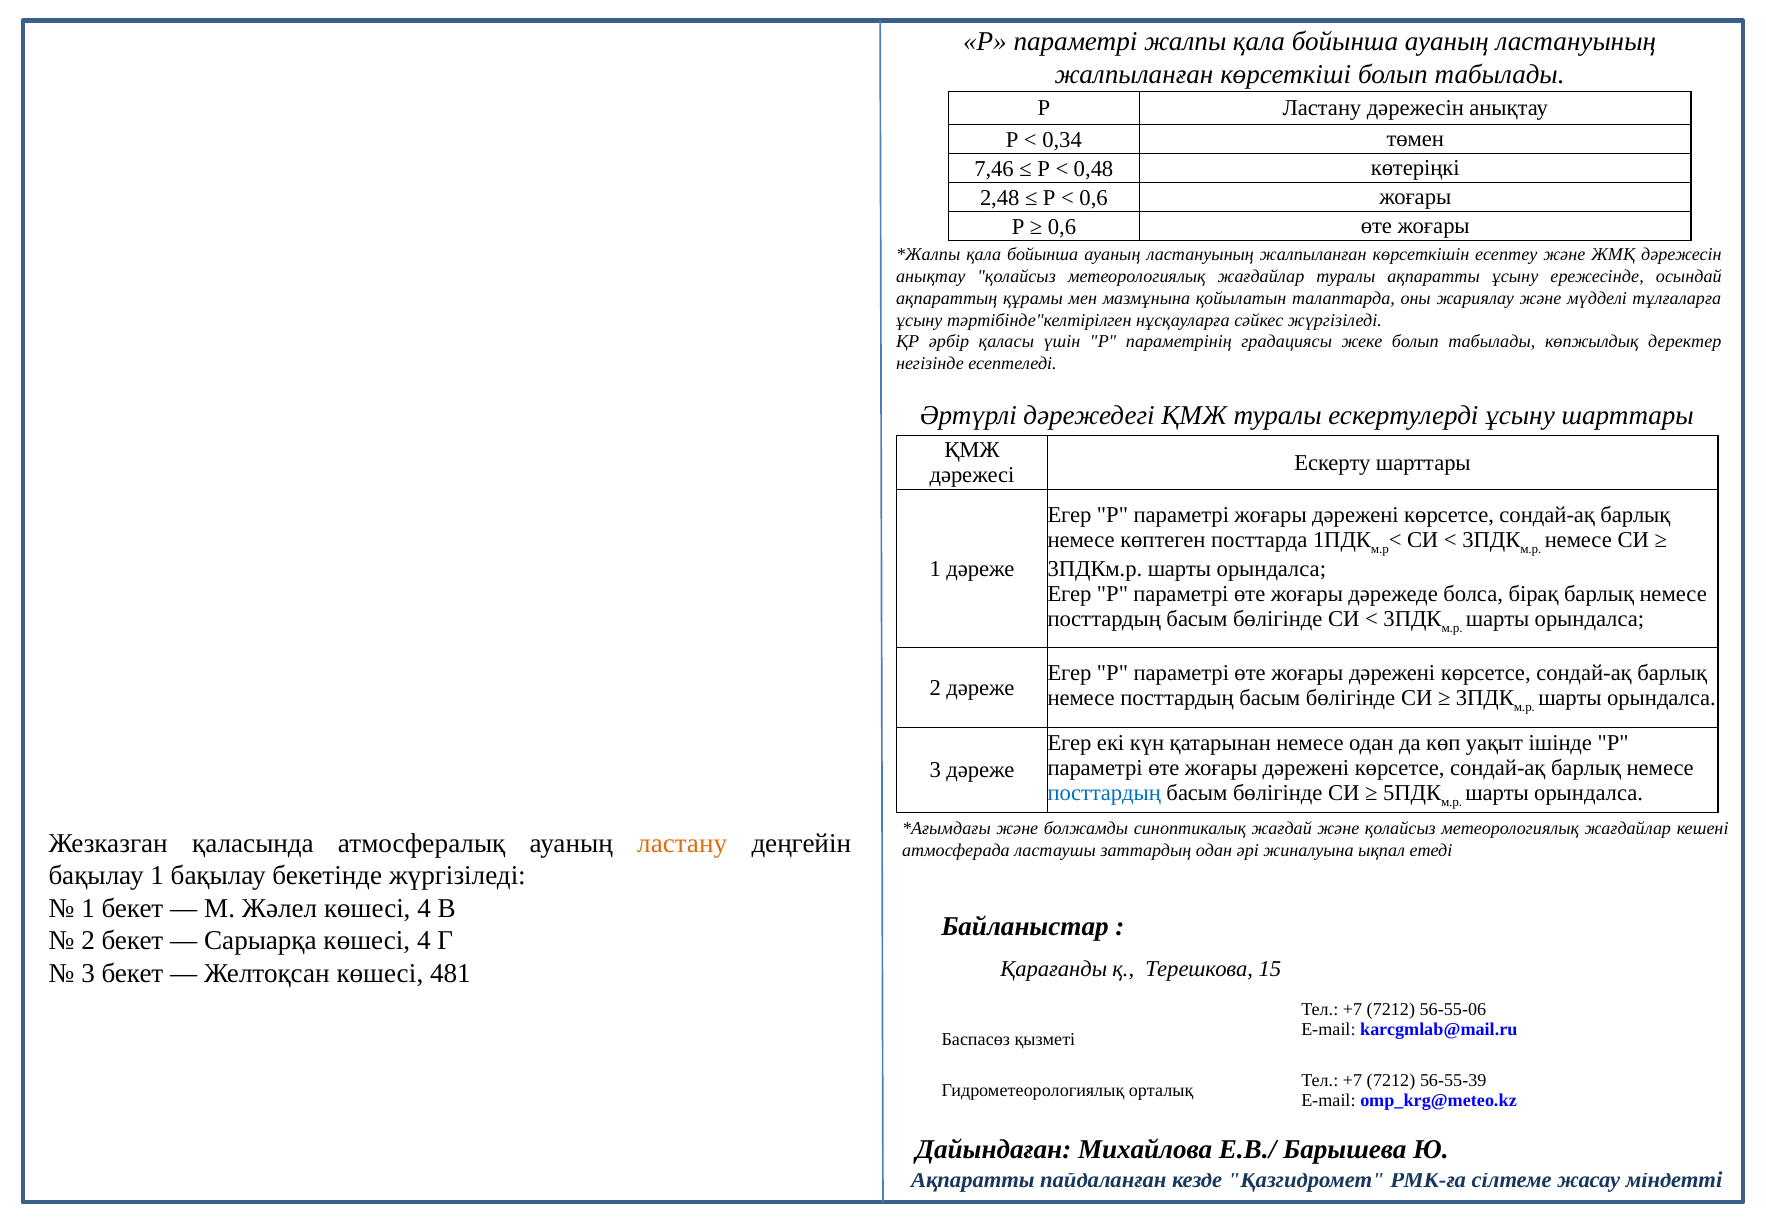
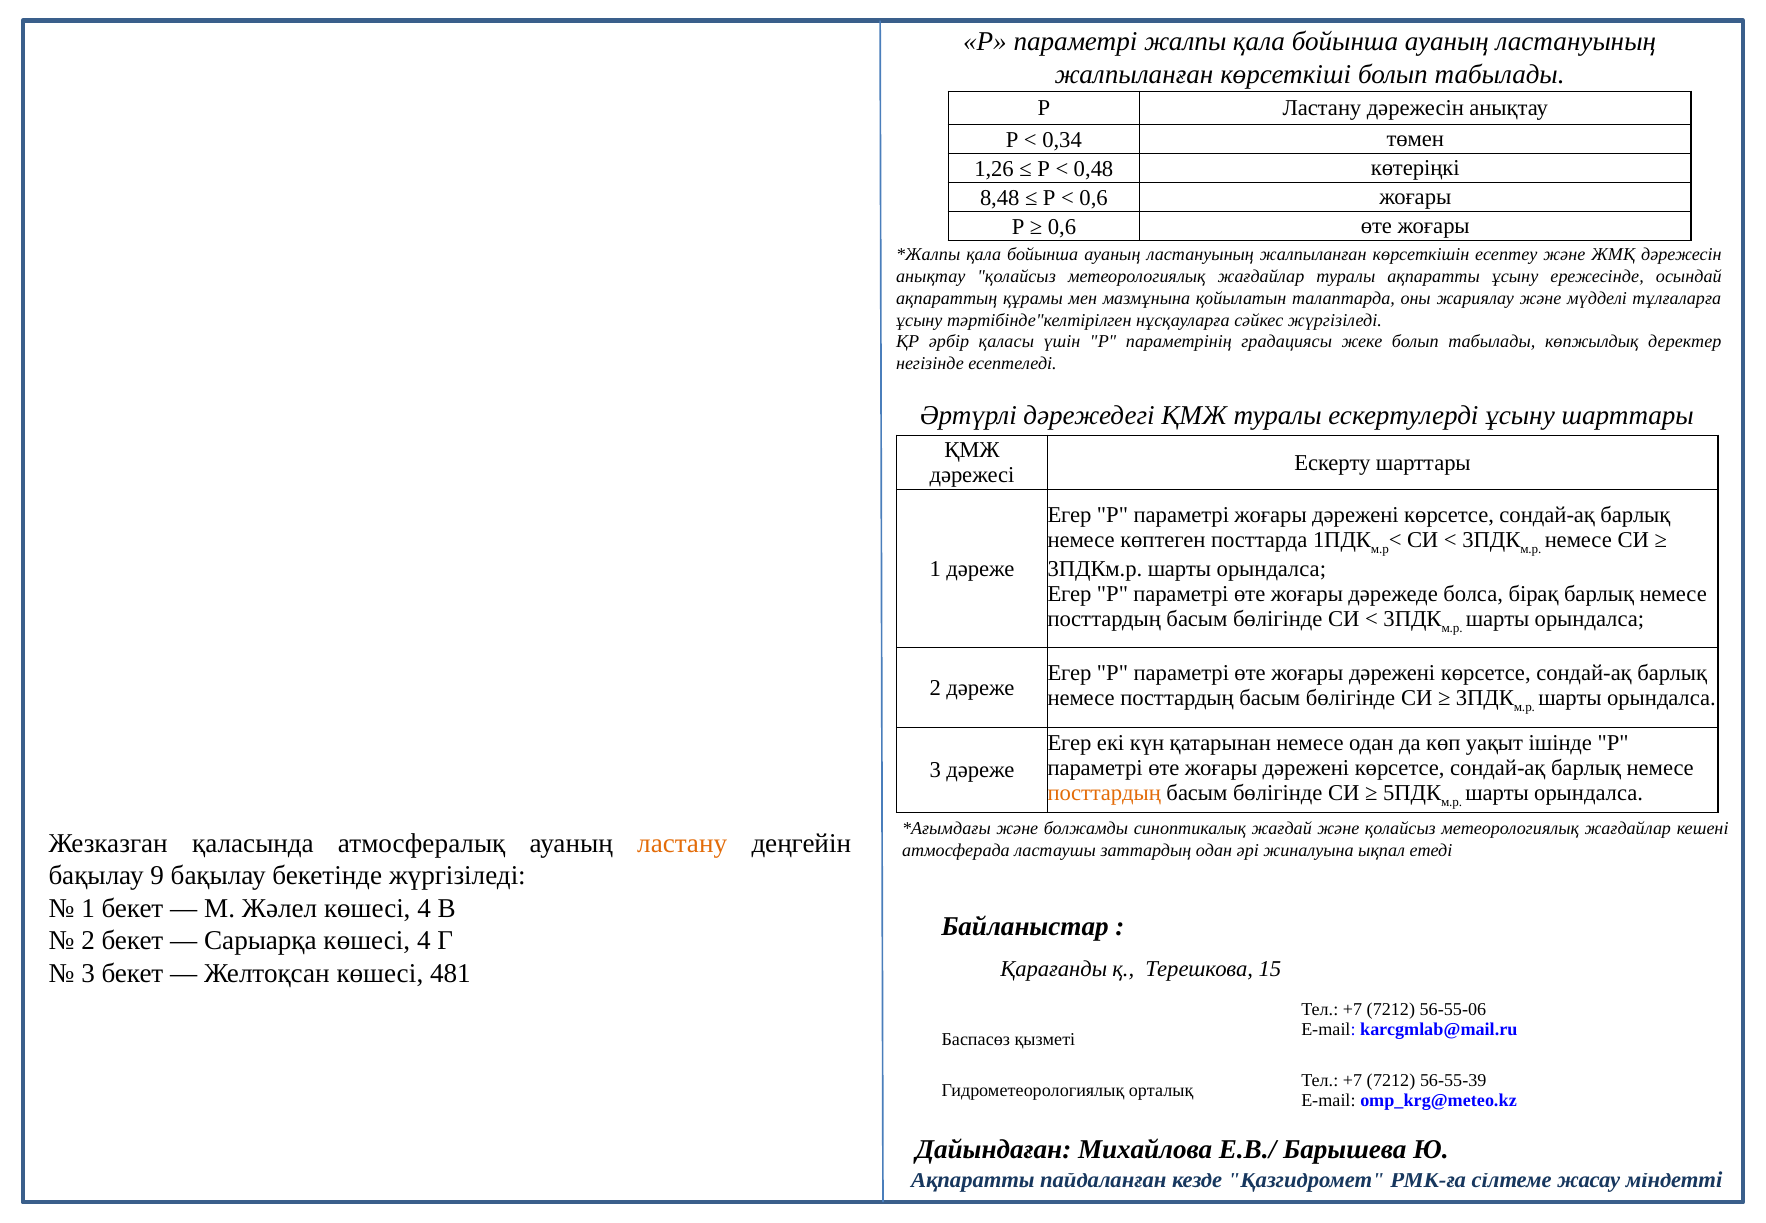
7,46: 7,46 -> 1,26
2,48: 2,48 -> 8,48
посттардың at (1104, 793) colour: blue -> orange
бақылау 1: 1 -> 9
